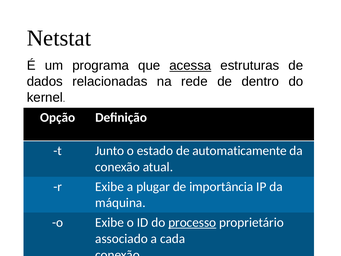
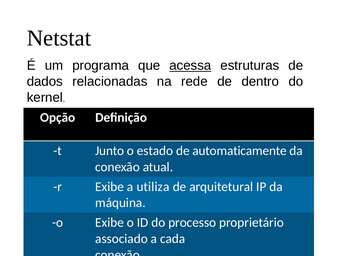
plugar: plugar -> utiliza
importância: importância -> arquitetural
processo underline: present -> none
